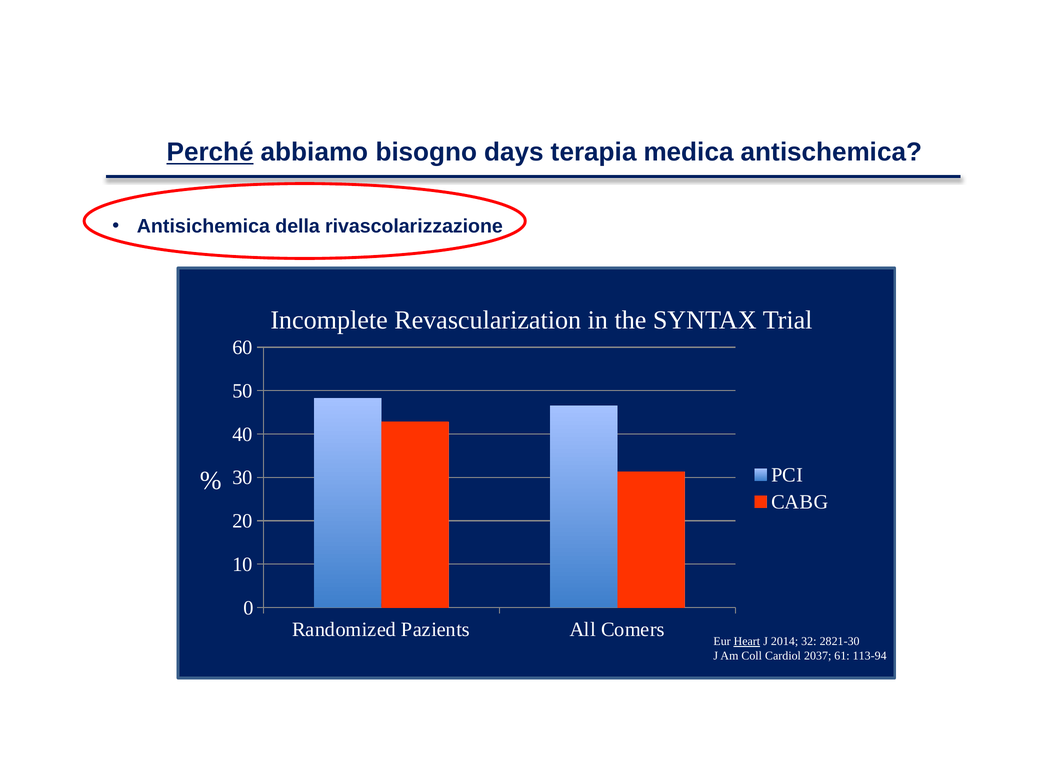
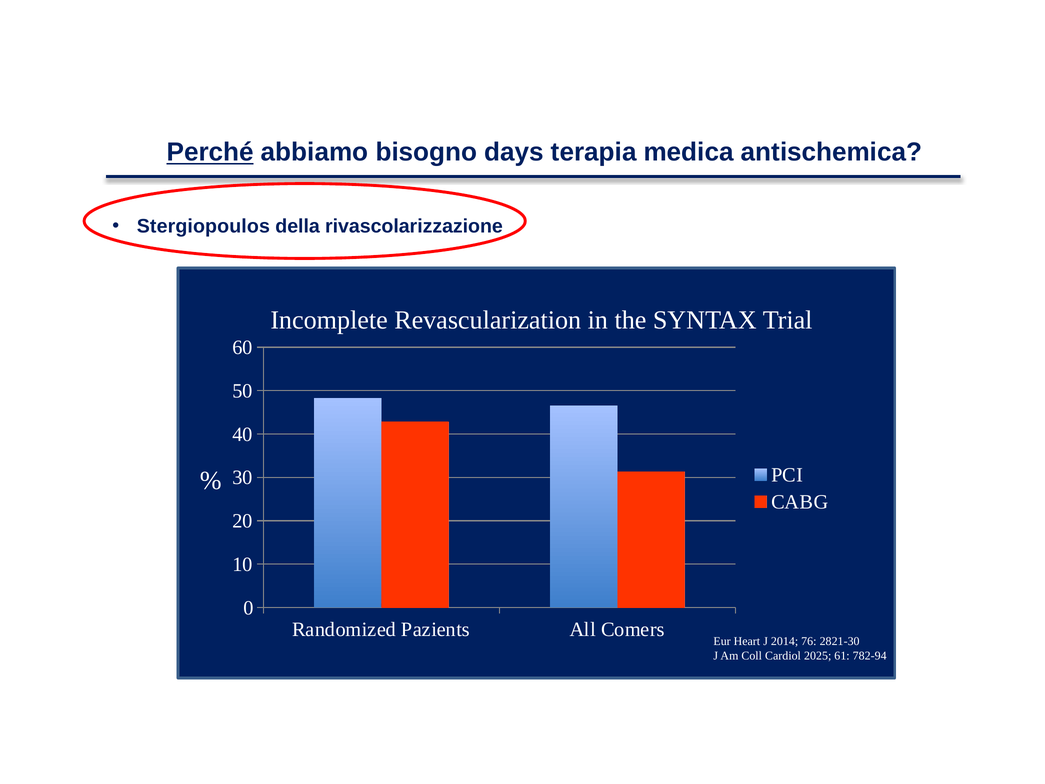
Antisichemica: Antisichemica -> Stergiopoulos
Heart underline: present -> none
32: 32 -> 76
2037: 2037 -> 2025
113-94: 113-94 -> 782-94
